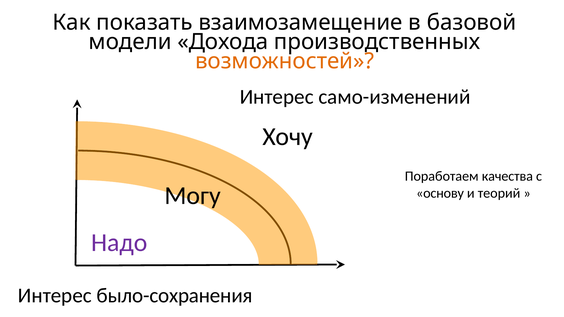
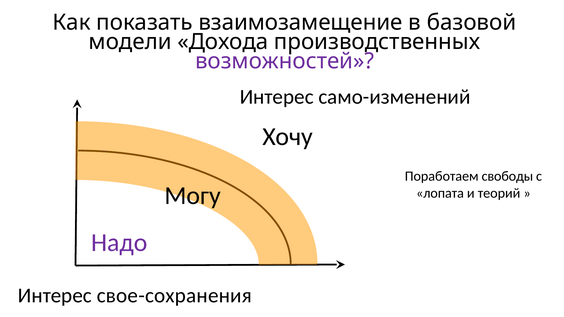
возможностей colour: orange -> purple
качества: качества -> свободы
основу: основу -> лопата
было-сохранения: было-сохранения -> свое-сохранения
